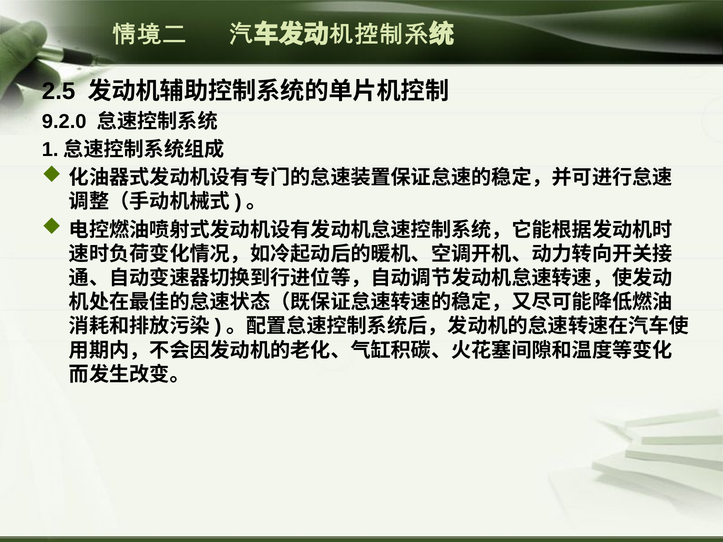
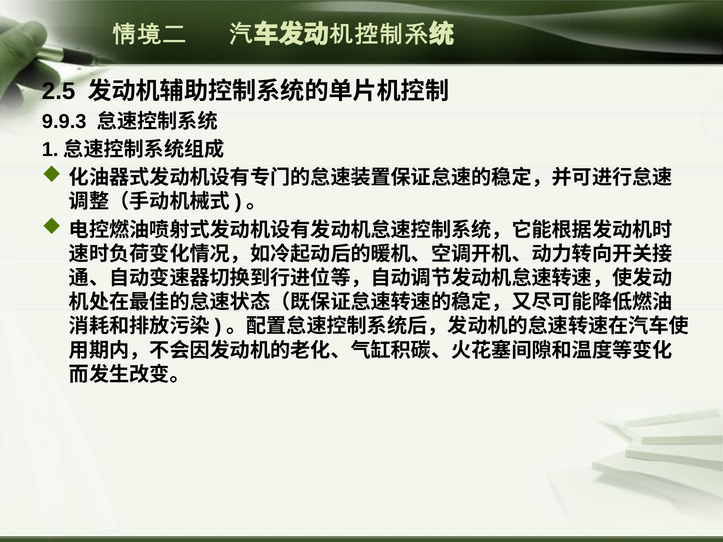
9.2.0: 9.2.0 -> 9.9.3
